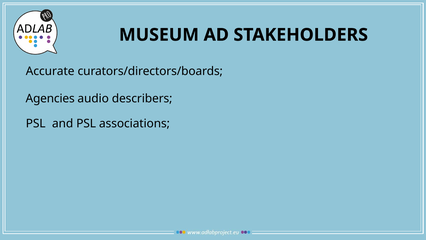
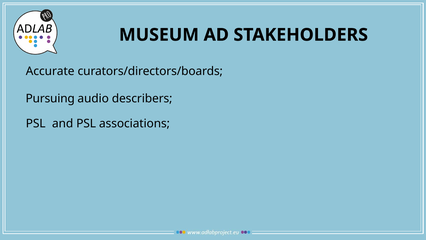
Agencies: Agencies -> Pursuing
